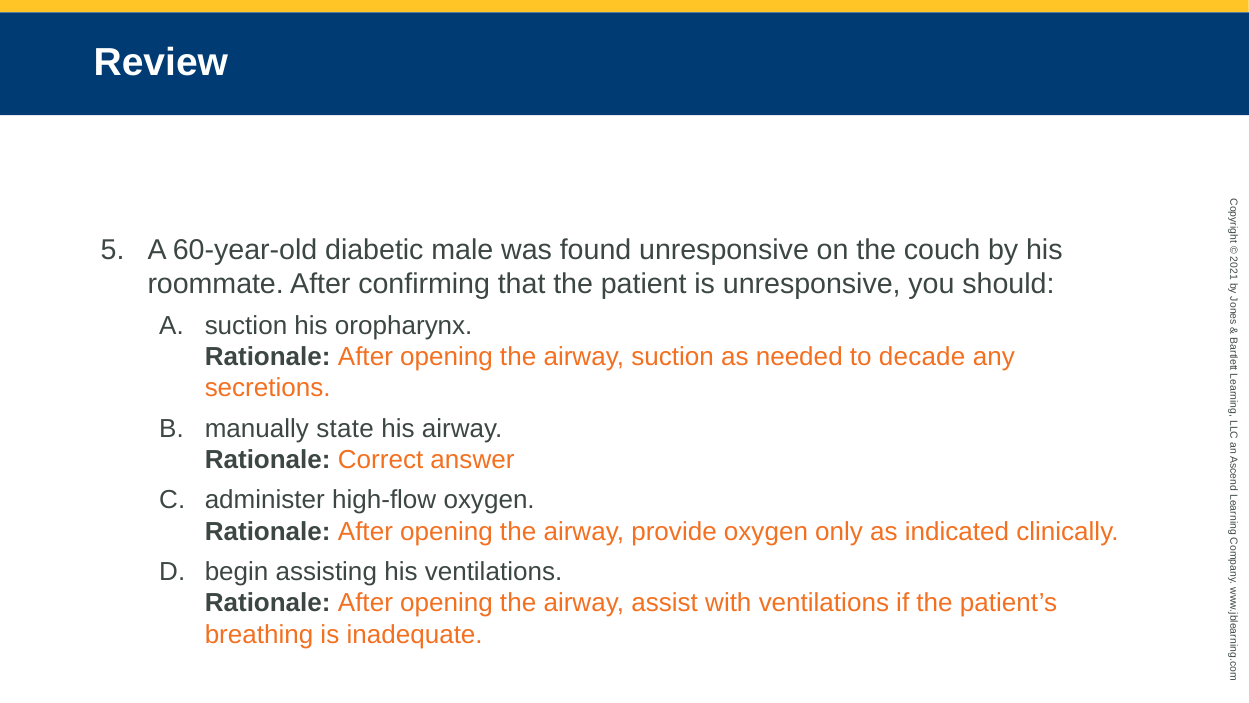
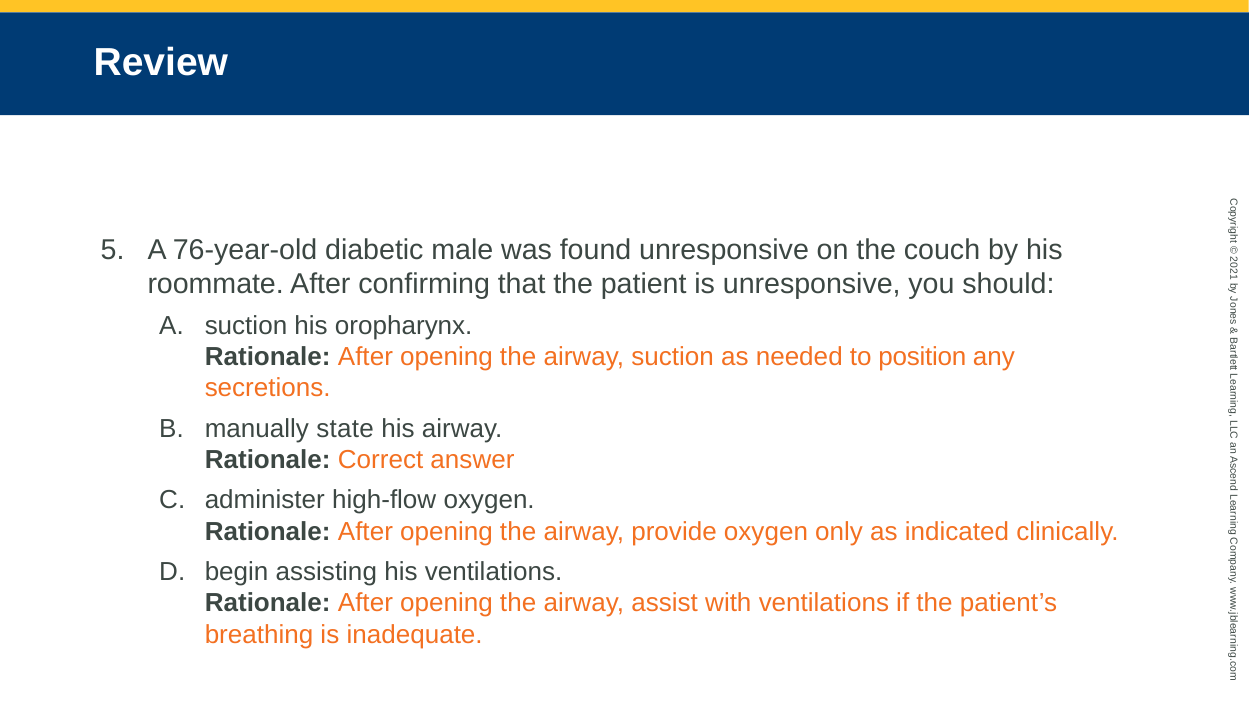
60-year-old: 60-year-old -> 76-year-old
decade: decade -> position
